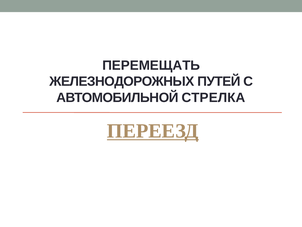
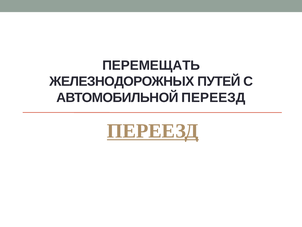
АВТОМОБИЛЬНОЙ СТРЕЛКА: СТРЕЛКА -> ПЕРЕЕЗД
